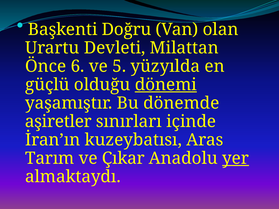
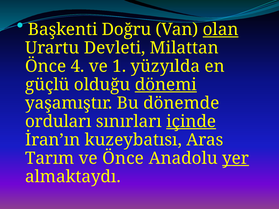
olan underline: none -> present
6: 6 -> 4
5: 5 -> 1
aşiretler: aşiretler -> orduları
içinde underline: none -> present
ve Çıkar: Çıkar -> Önce
